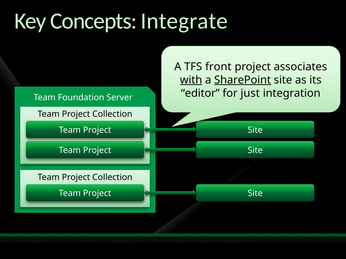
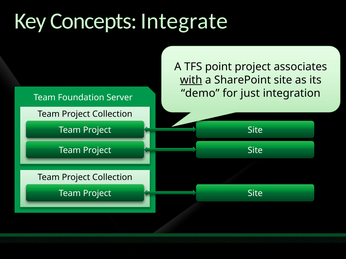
front: front -> point
SharePoint underline: present -> none
editor: editor -> demo
